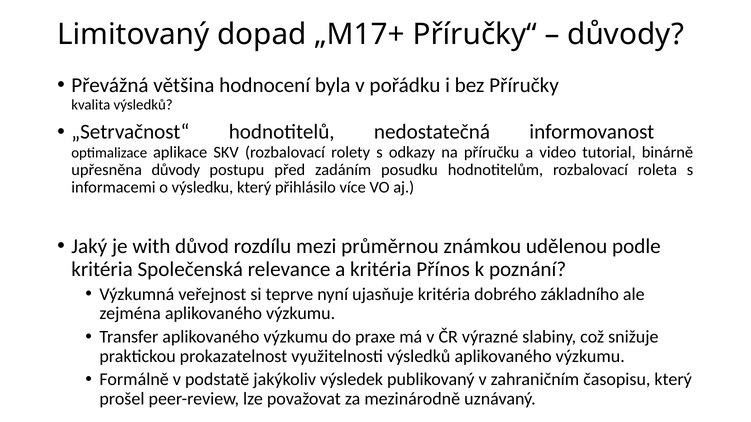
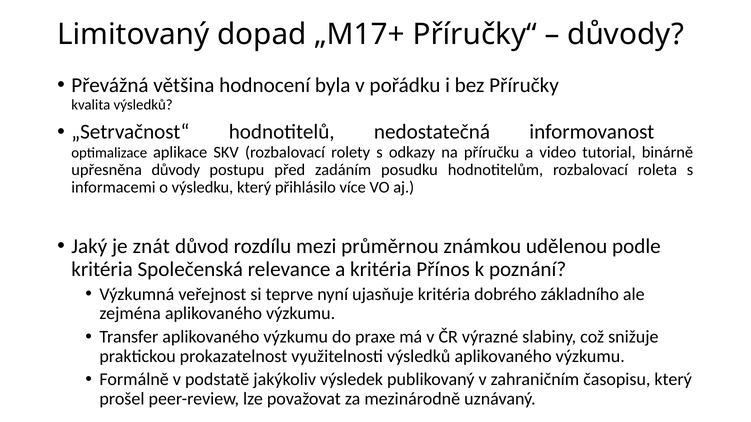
with: with -> znát
